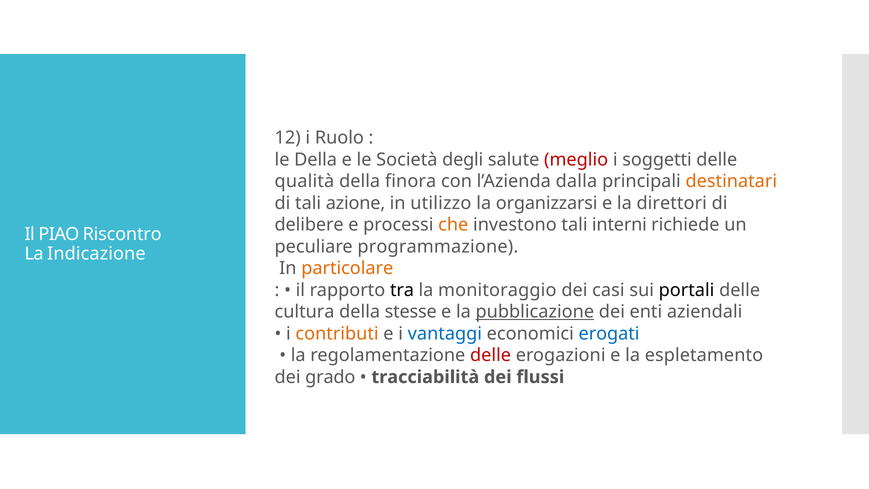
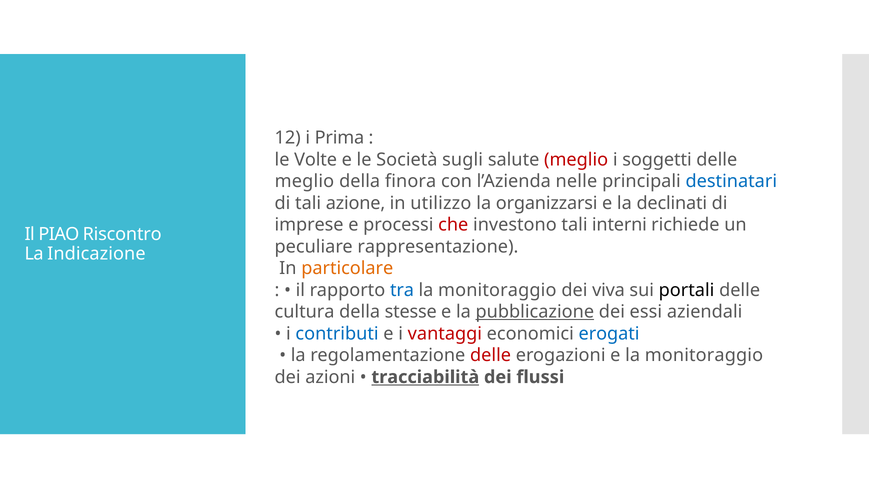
Ruolo: Ruolo -> Prima
le Della: Della -> Volte
degli: degli -> sugli
qualità at (304, 181): qualità -> meglio
dalla: dalla -> nelle
destinatari colour: orange -> blue
direttori: direttori -> declinati
delibere: delibere -> imprese
che colour: orange -> red
programmazione: programmazione -> rappresentazione
tra colour: black -> blue
casi: casi -> viva
enti: enti -> essi
contributi colour: orange -> blue
vantaggi colour: blue -> red
e la espletamento: espletamento -> monitoraggio
grado: grado -> azioni
tracciabilità underline: none -> present
